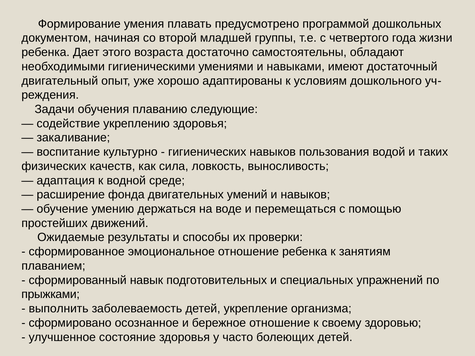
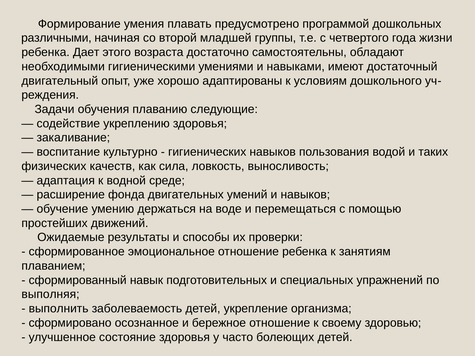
документом: документом -> различными
прыжками: прыжками -> выполняя
